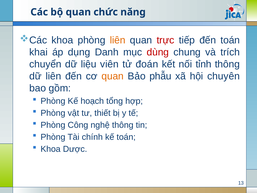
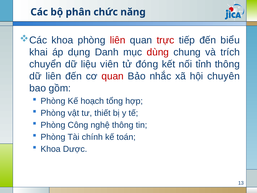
bộ quan: quan -> phân
liên at (118, 40) colour: orange -> red
đến toán: toán -> biểu
đoán: đoán -> đóng
quan at (113, 76) colour: orange -> red
phẫu: phẫu -> nhắc
